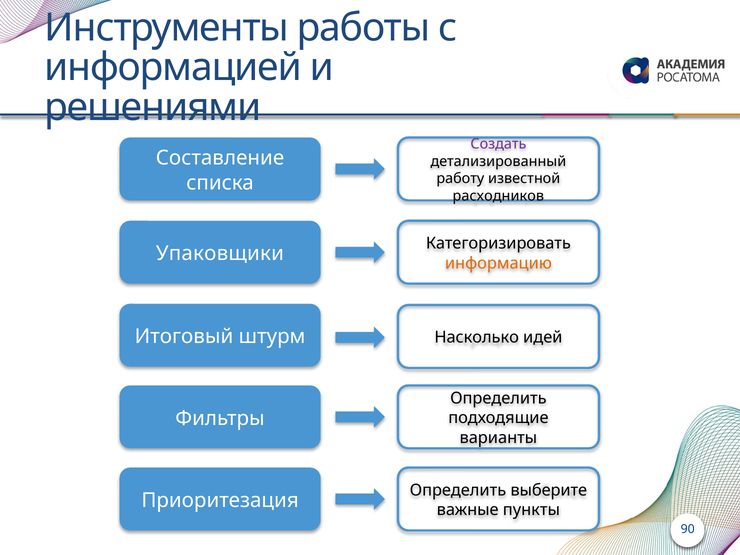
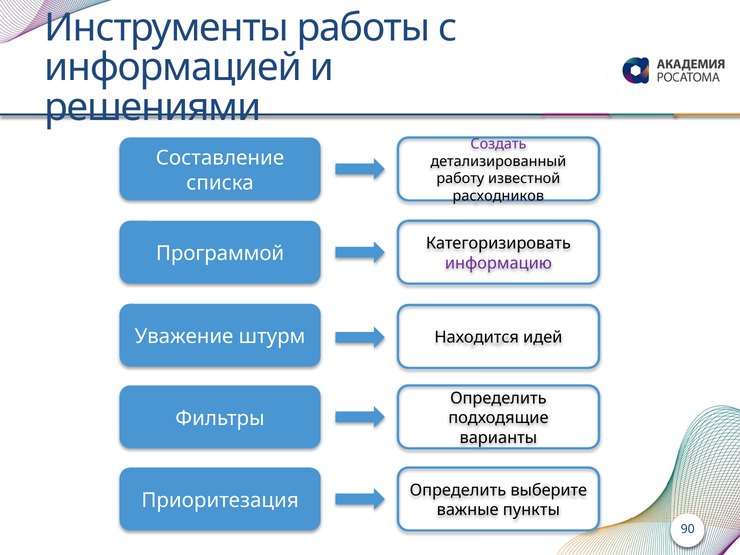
Упаковщики: Упаковщики -> Программой
информацию colour: orange -> purple
Итоговый: Итоговый -> Уважение
Насколько: Насколько -> Находится
